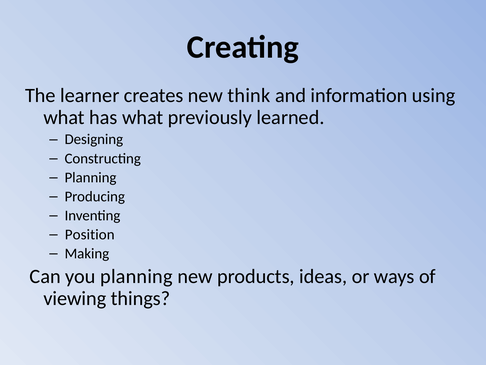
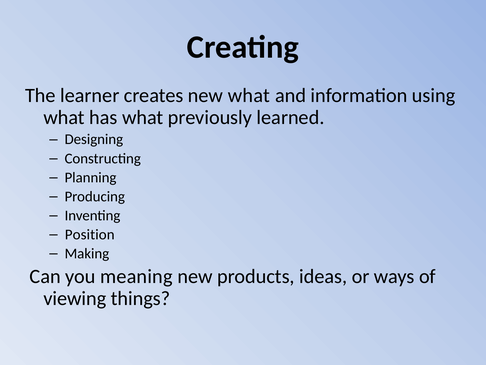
new think: think -> what
you planning: planning -> meaning
